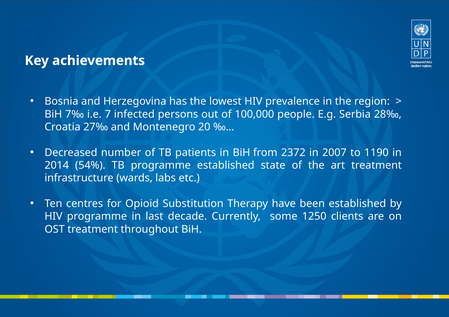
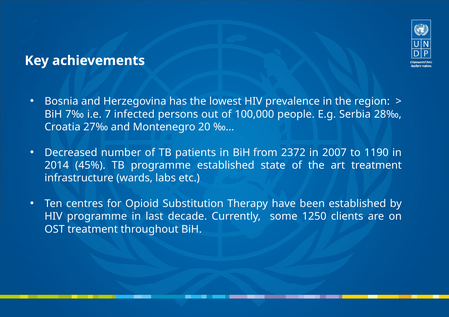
54%: 54% -> 45%
